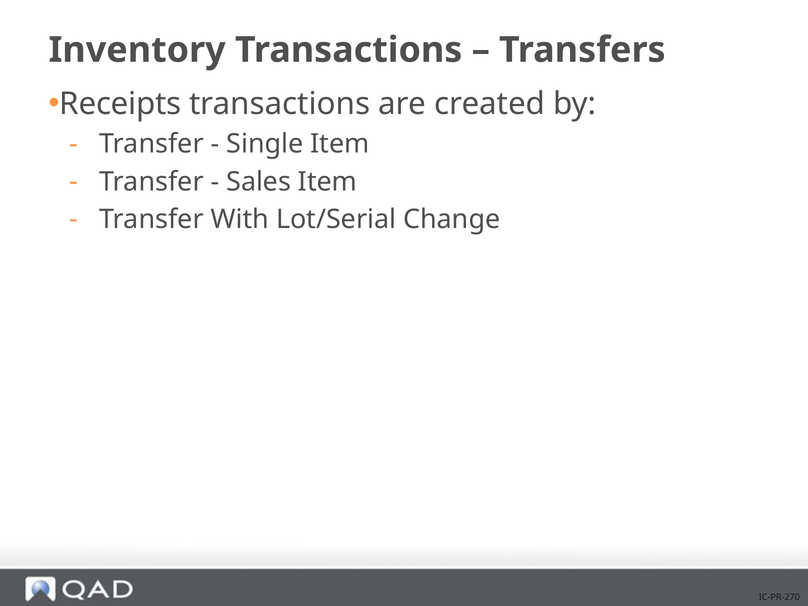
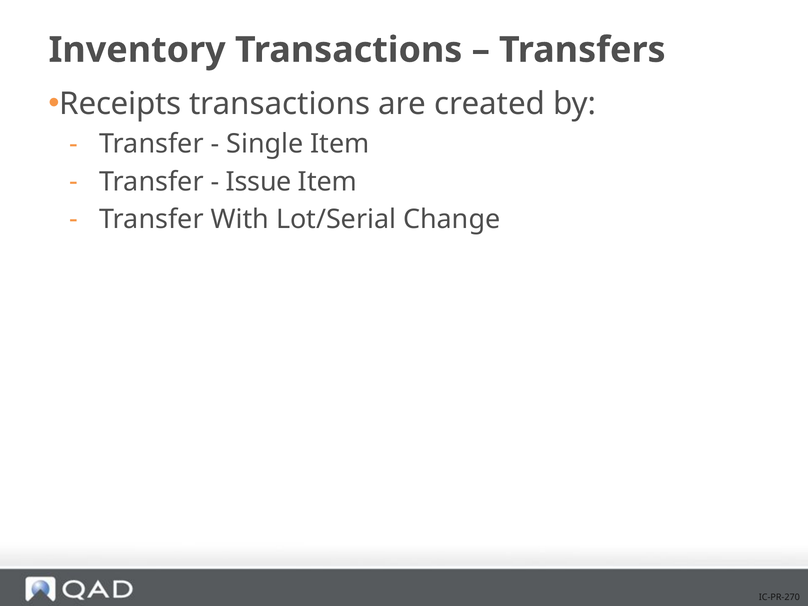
Sales: Sales -> Issue
